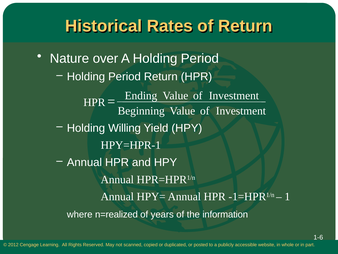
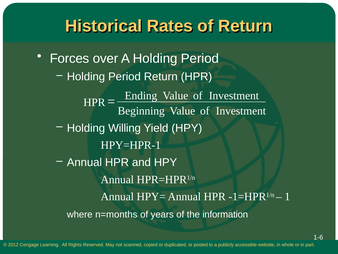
Nature: Nature -> Forces
n=realized: n=realized -> n=months
